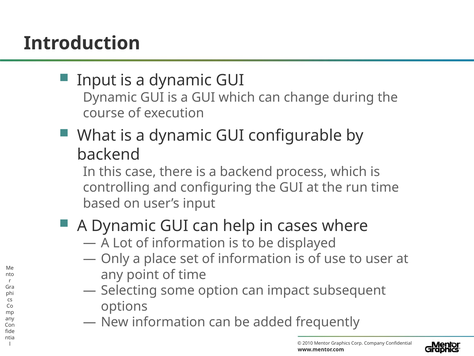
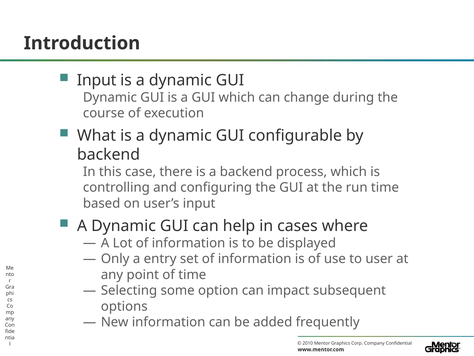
place: place -> entry
